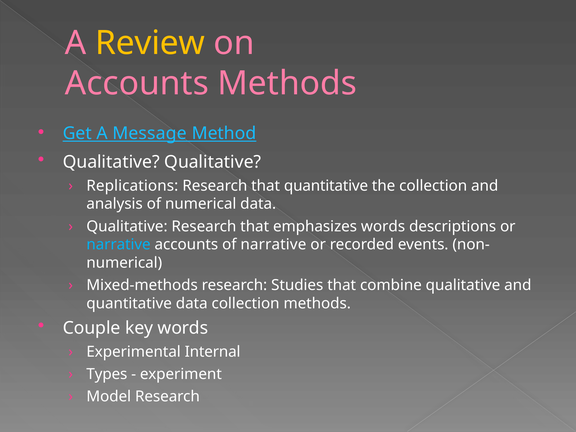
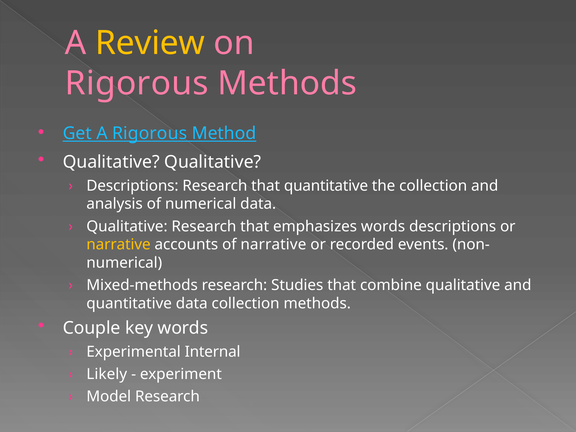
Accounts at (137, 83): Accounts -> Rigorous
A Message: Message -> Rigorous
Replications at (132, 186): Replications -> Descriptions
narrative at (119, 245) colour: light blue -> yellow
Types: Types -> Likely
